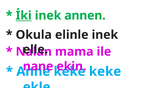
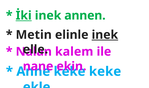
Okula: Okula -> Metin
inek at (105, 35) underline: none -> present
mama: mama -> kalem
